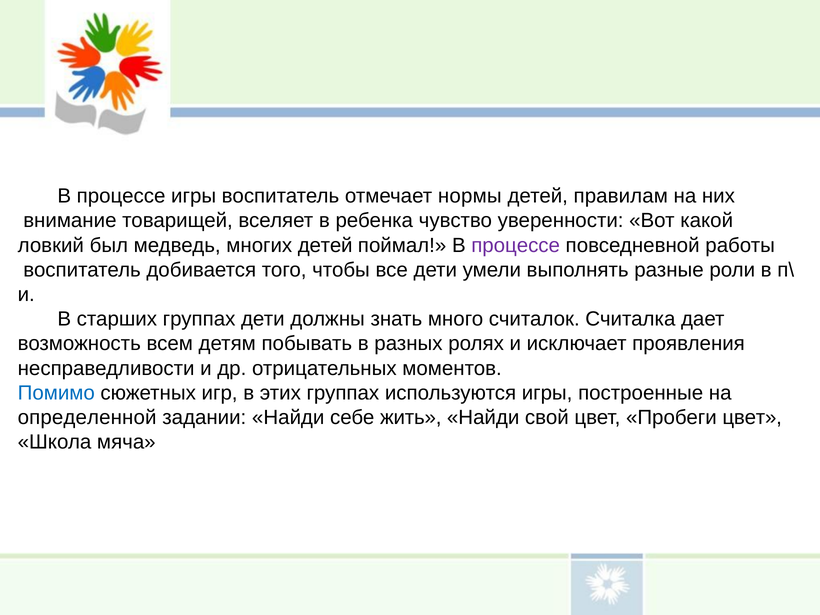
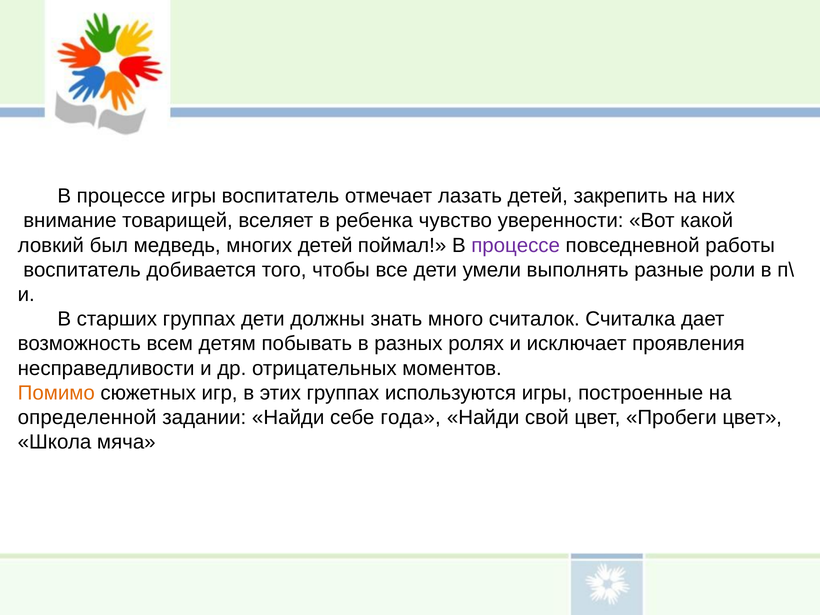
нормы: нормы -> лазать
правилам: правилам -> закрепить
Помимо colour: blue -> orange
жить: жить -> года
